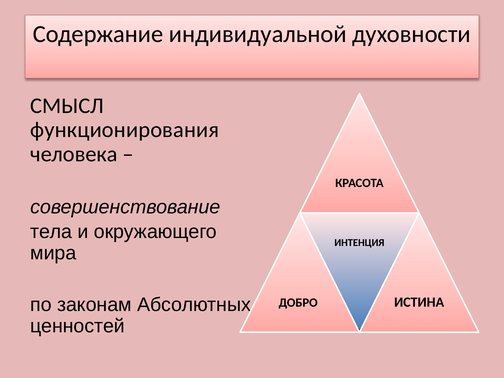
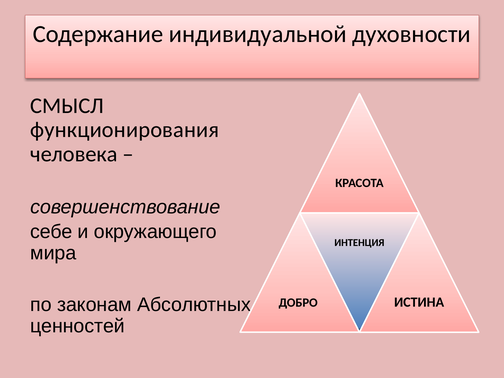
тела: тела -> себе
